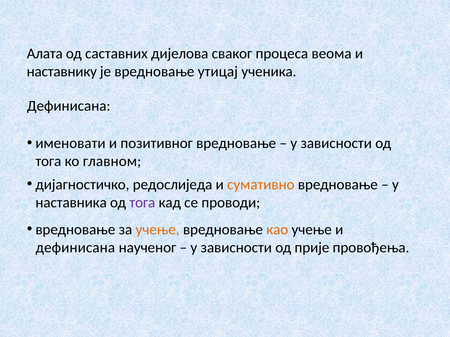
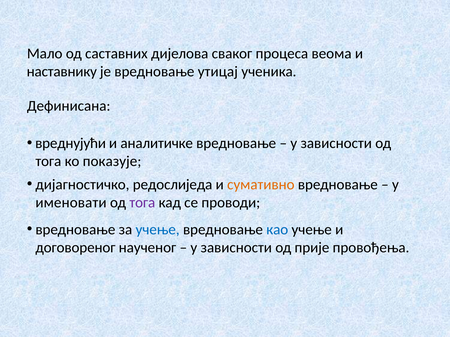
Алата: Алата -> Мало
именовати: именовати -> вреднујући
позитивног: позитивног -> аналитичке
главном: главном -> показује
наставника: наставника -> именовати
учење at (158, 230) colour: orange -> blue
као colour: orange -> blue
дефинисана at (75, 248): дефинисана -> договореног
